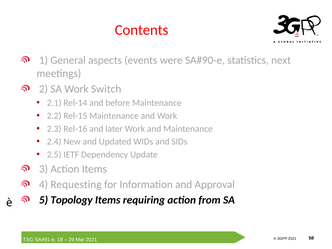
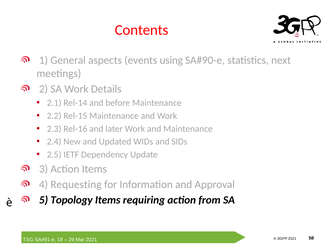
were: were -> using
Switch: Switch -> Details
